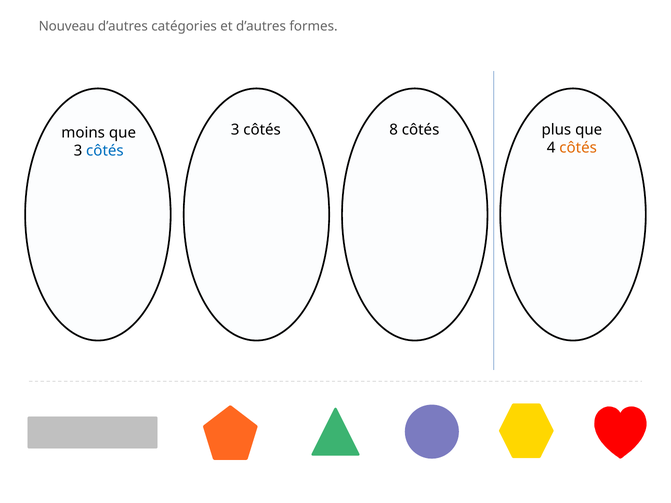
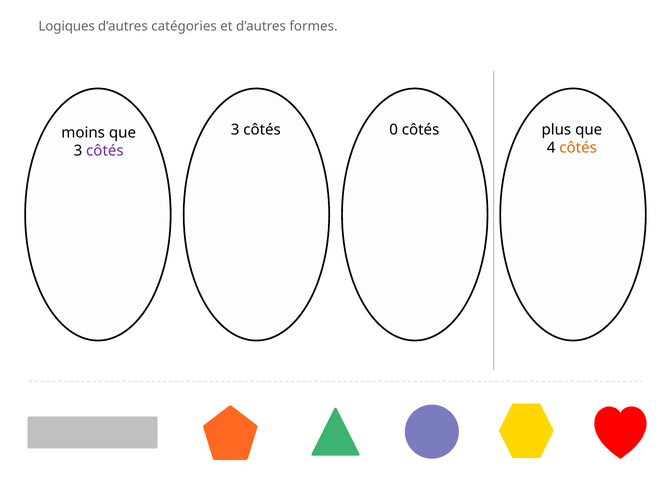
Nouveau: Nouveau -> Logiques
8: 8 -> 0
côtés at (105, 151) colour: blue -> purple
